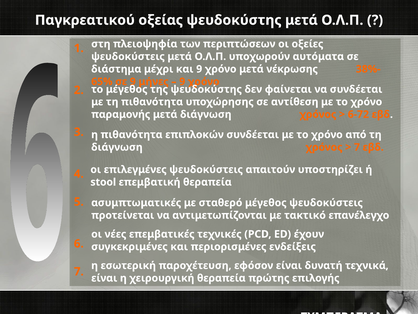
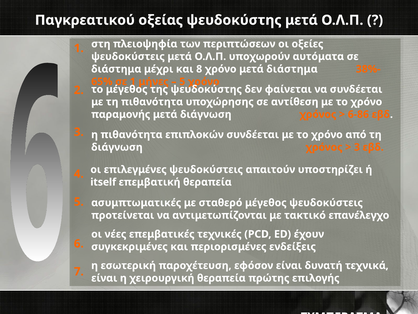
και 9: 9 -> 8
μετά νέκρωσης: νέκρωσης -> διάστημα
σε 9: 9 -> 1
9 at (182, 82): 9 -> 5
6-72: 6-72 -> 6-86
7 at (357, 147): 7 -> 3
stool: stool -> itself
